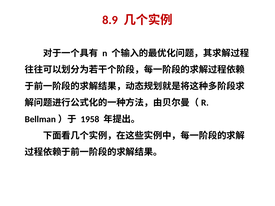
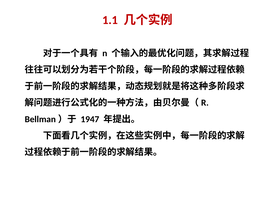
8.9: 8.9 -> 1.1
1958: 1958 -> 1947
